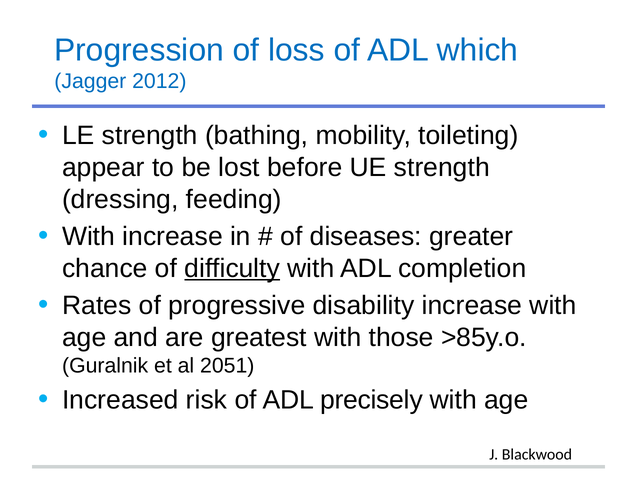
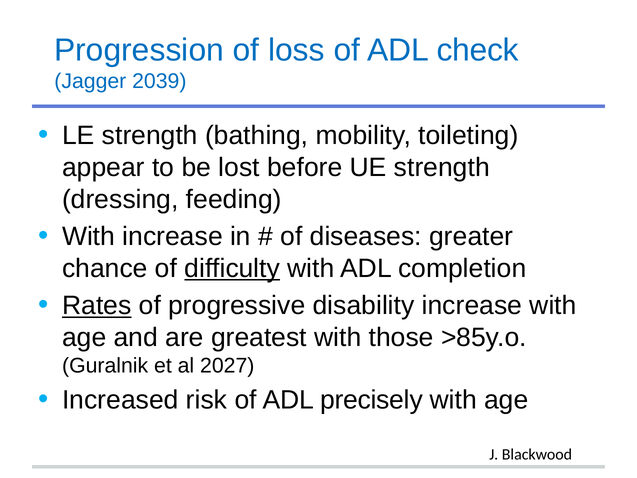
which: which -> check
2012: 2012 -> 2039
Rates underline: none -> present
2051: 2051 -> 2027
